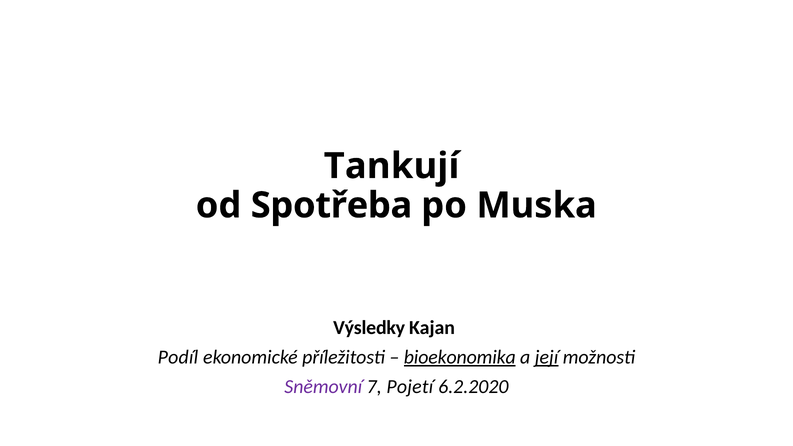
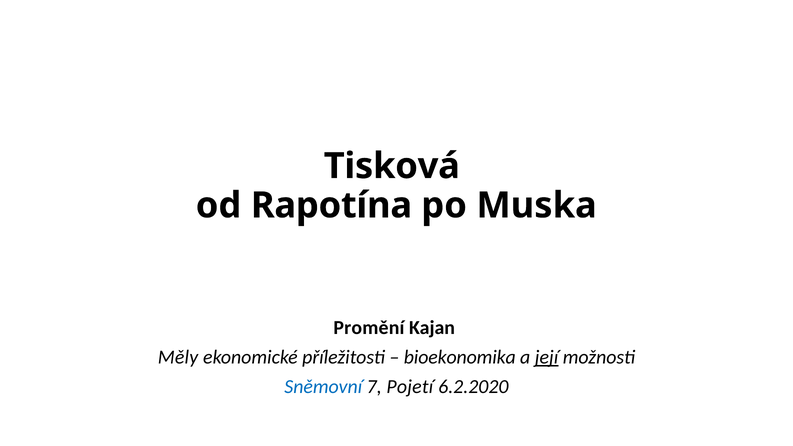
Tankují: Tankují -> Tisková
Spotřeba: Spotřeba -> Rapotína
Výsledky: Výsledky -> Promění
Podíl: Podíl -> Měly
bioekonomika underline: present -> none
Sněmovní colour: purple -> blue
